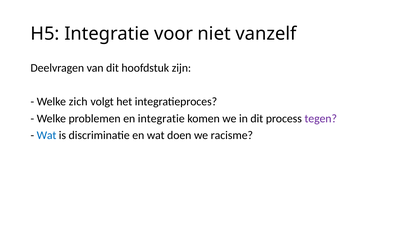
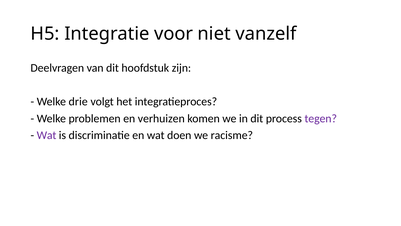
zich: zich -> drie
en integratie: integratie -> verhuizen
Wat at (47, 135) colour: blue -> purple
